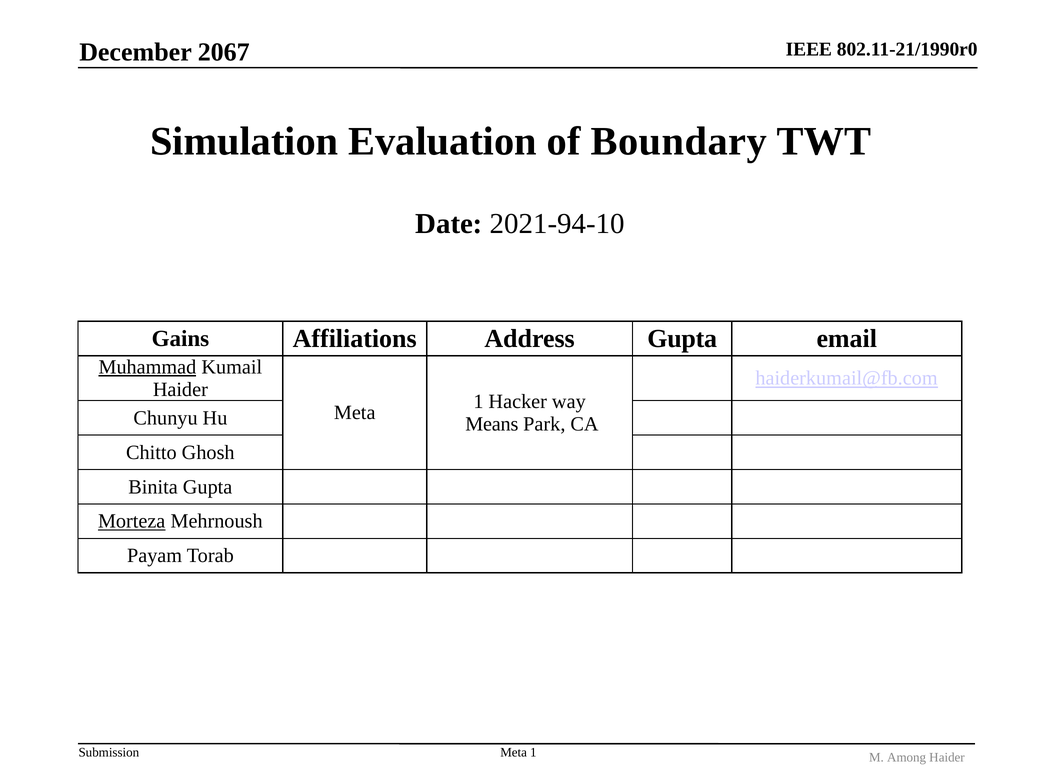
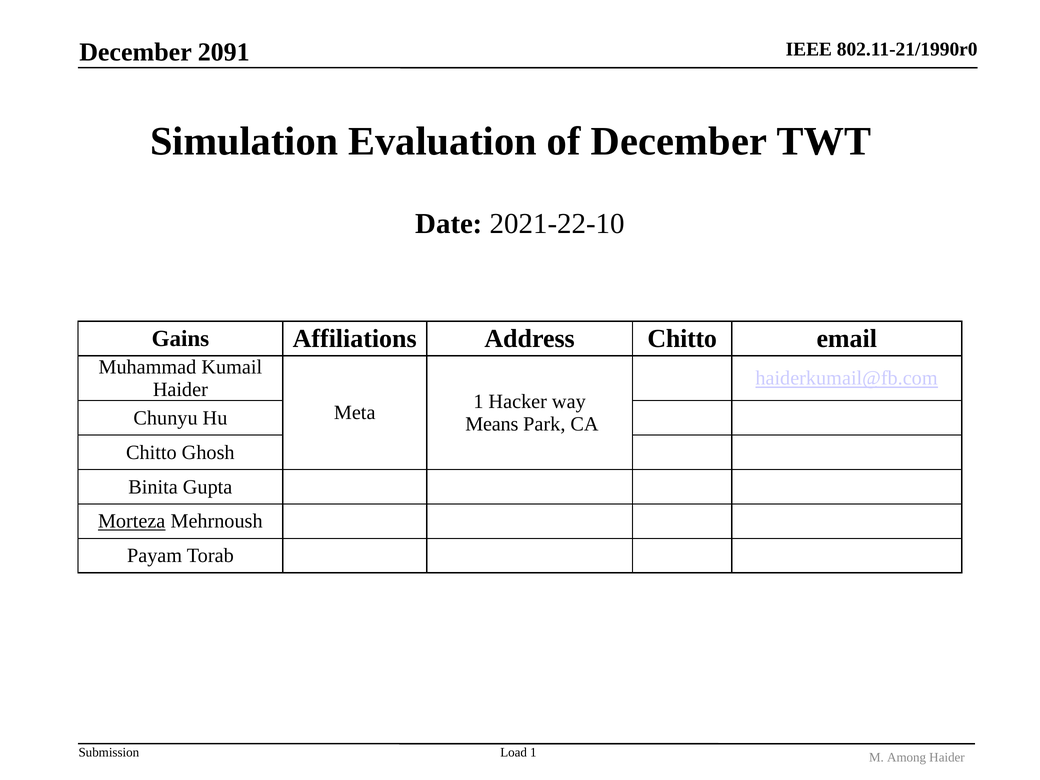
2067: 2067 -> 2091
of Boundary: Boundary -> December
2021-94-10: 2021-94-10 -> 2021-22-10
Address Gupta: Gupta -> Chitto
Muhammad underline: present -> none
Meta at (514, 752): Meta -> Load
